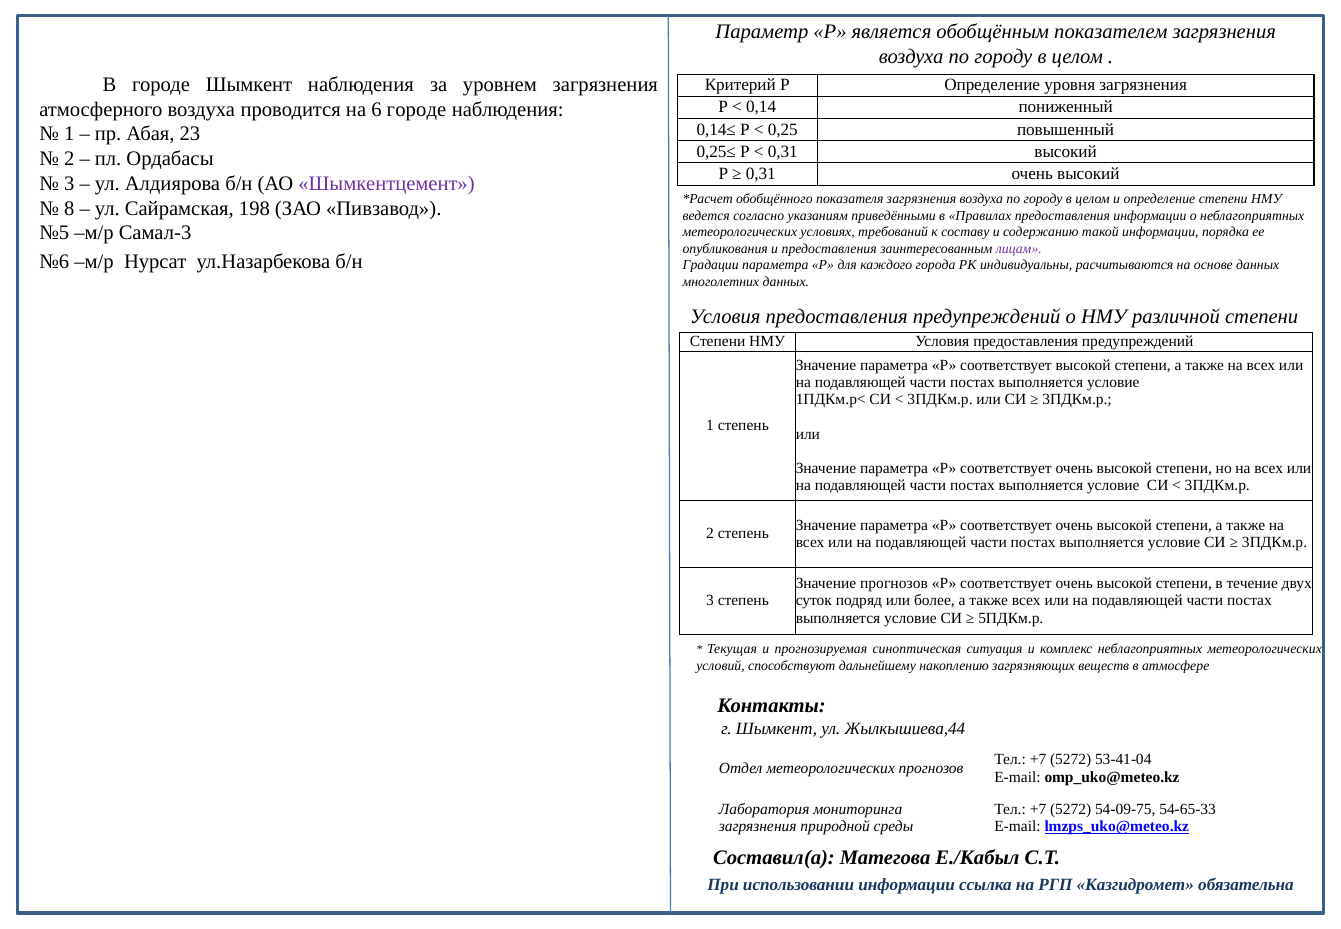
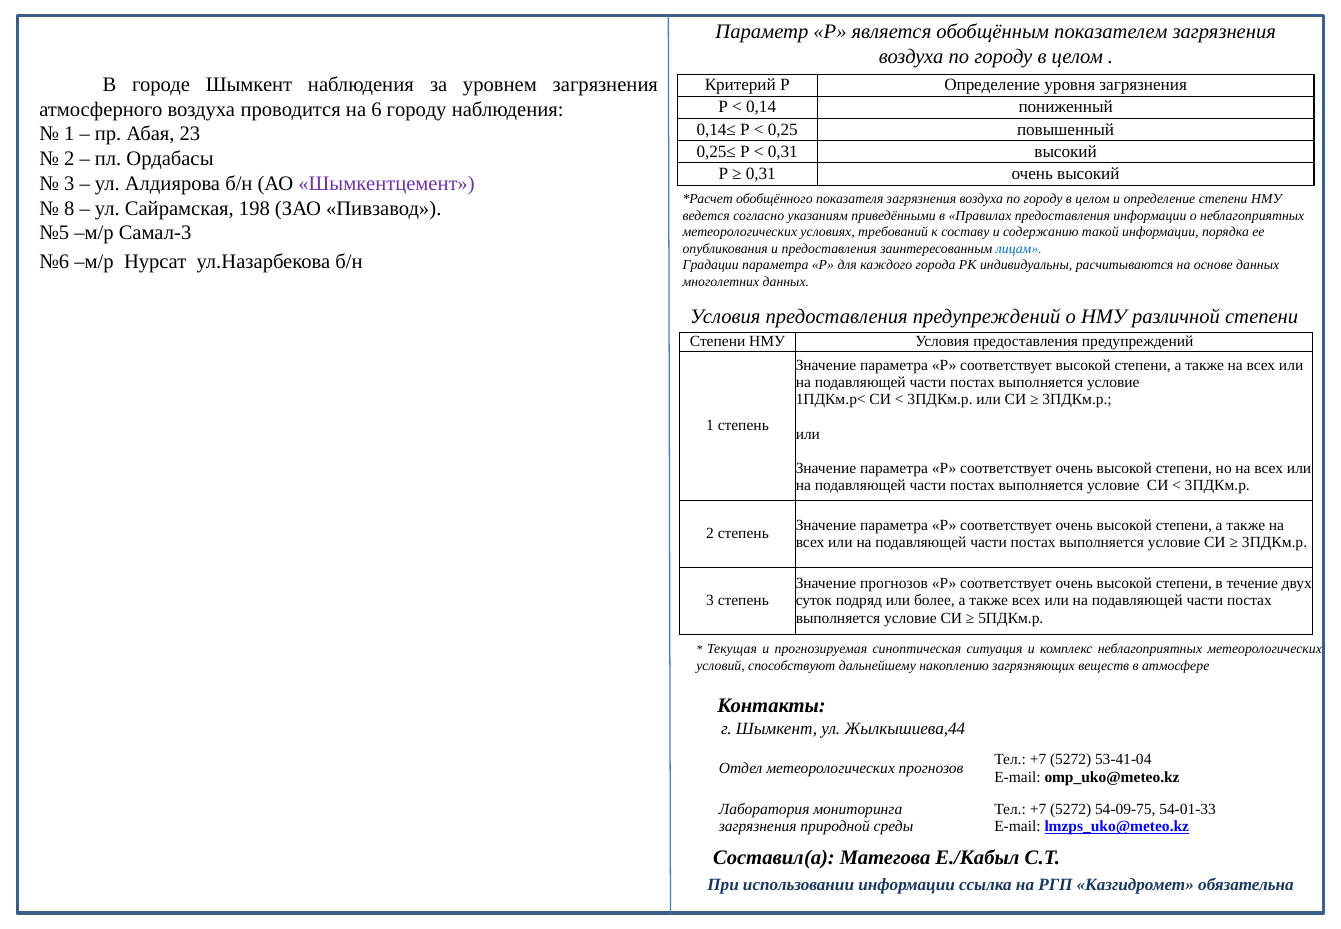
6 городе: городе -> городу
лицам colour: purple -> blue
54-65-33: 54-65-33 -> 54-01-33
